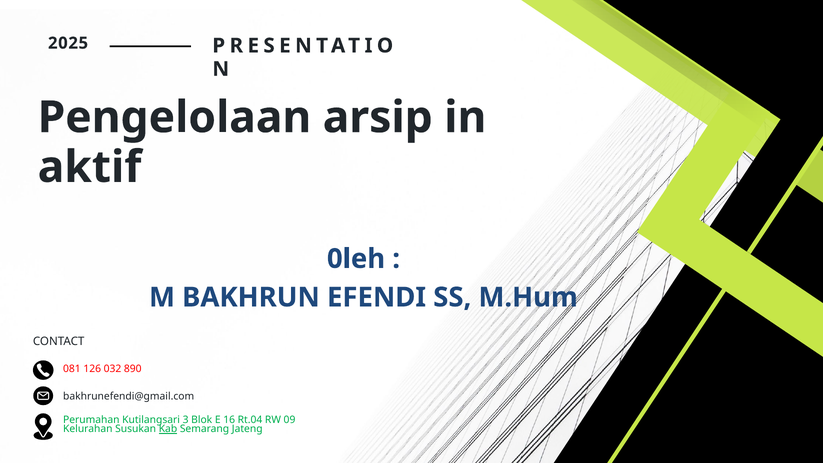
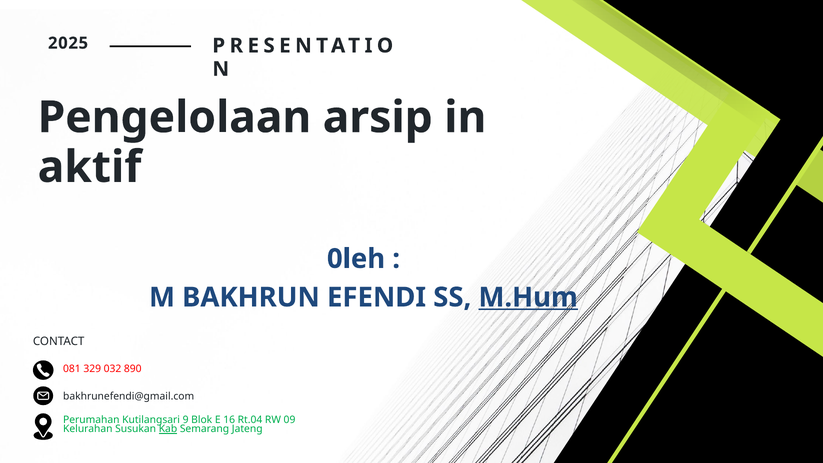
M.Hum underline: none -> present
126: 126 -> 329
3: 3 -> 9
